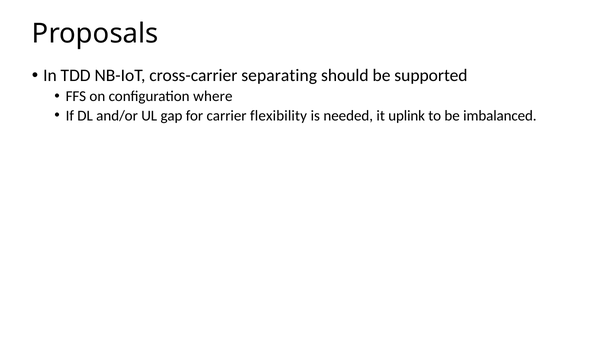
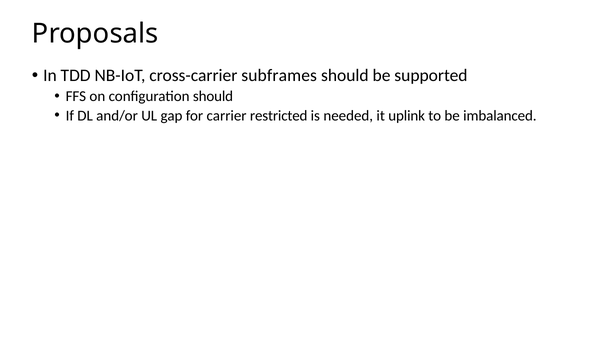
separating: separating -> subframes
configuration where: where -> should
flexibility: flexibility -> restricted
